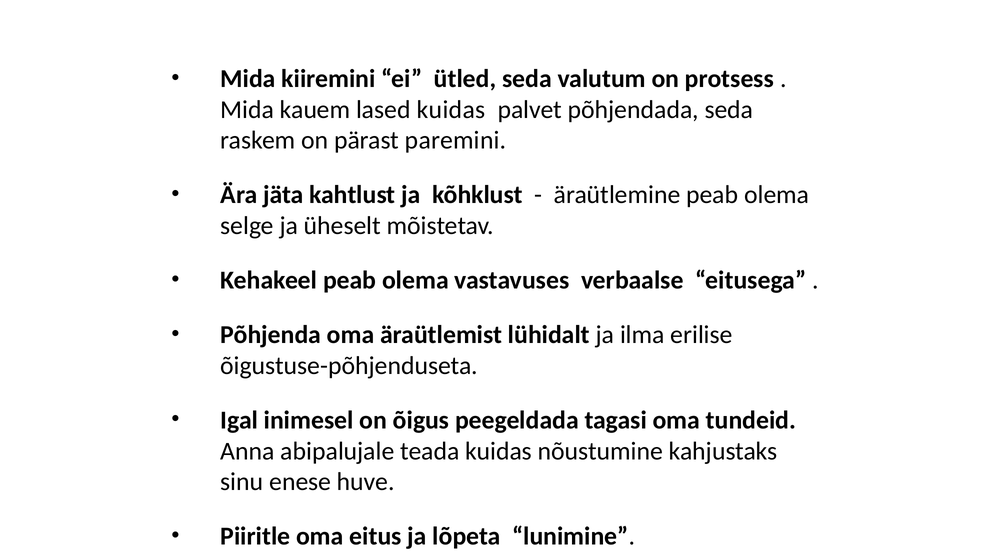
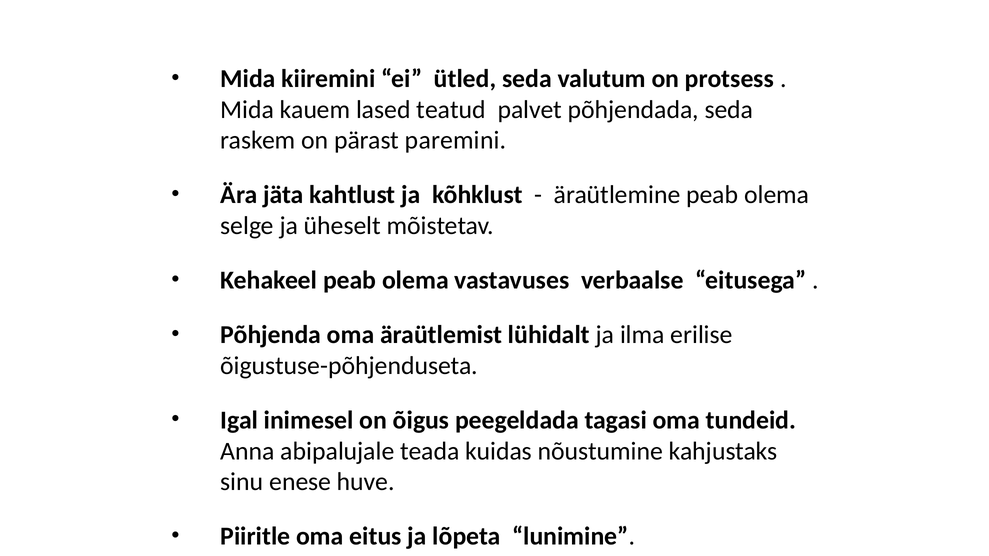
lased kuidas: kuidas -> teatud
